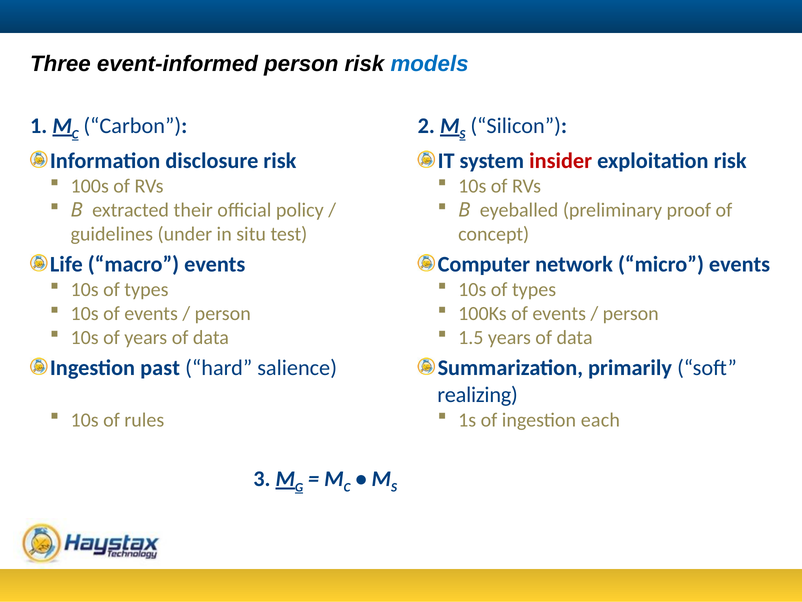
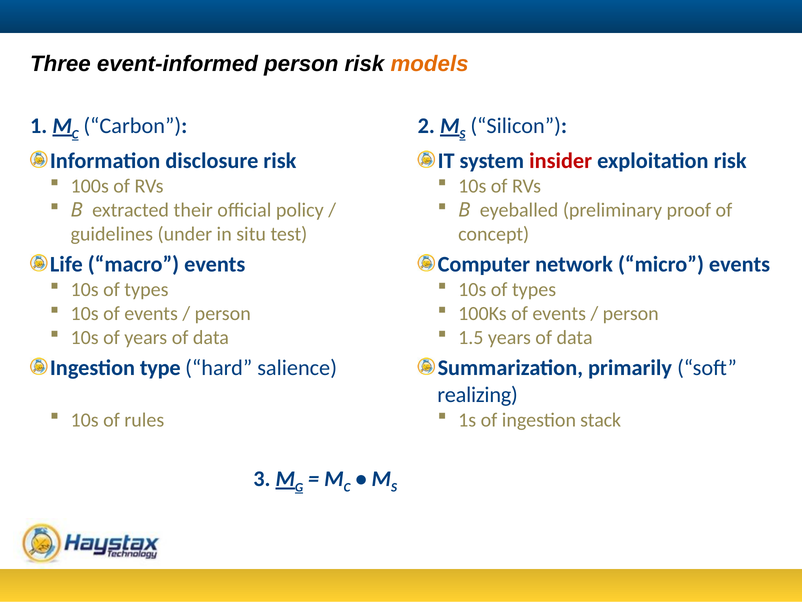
models colour: blue -> orange
past: past -> type
each: each -> stack
